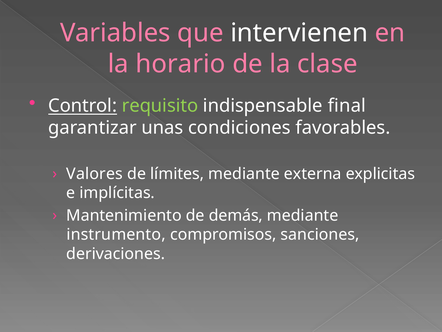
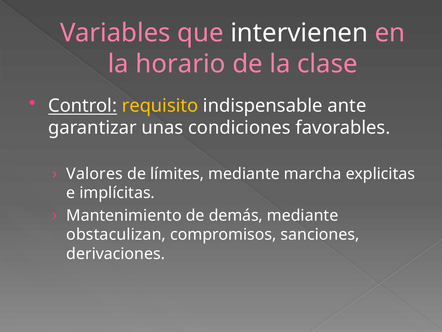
requisito colour: light green -> yellow
final: final -> ante
externa: externa -> marcha
instrumento: instrumento -> obstaculizan
